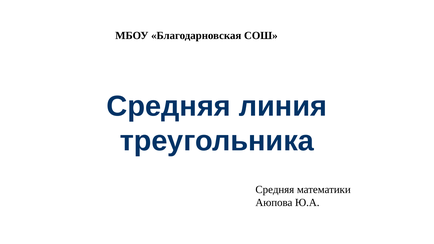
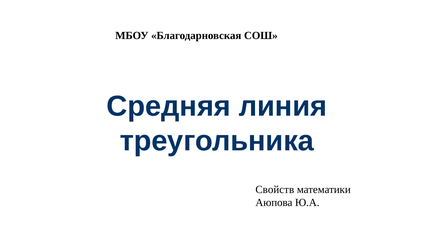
Средняя at (275, 190): Средняя -> Свойств
